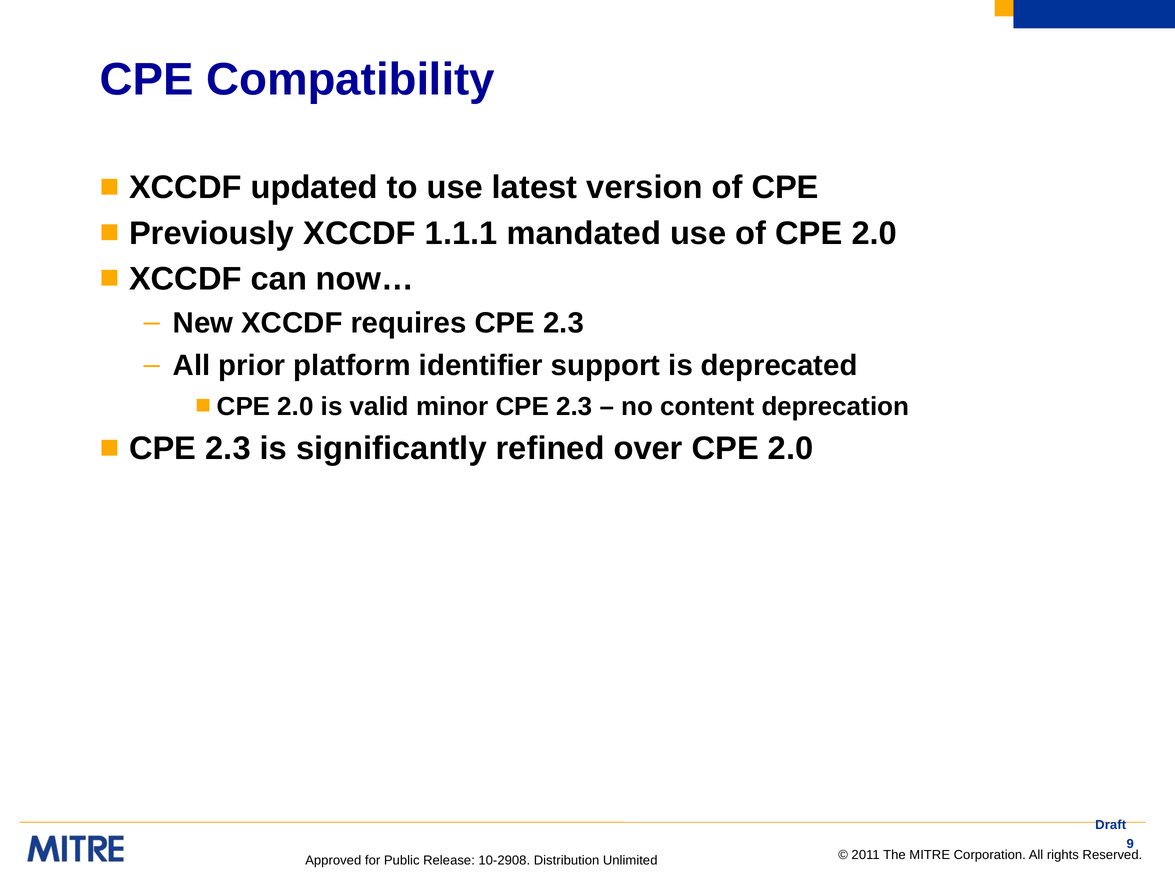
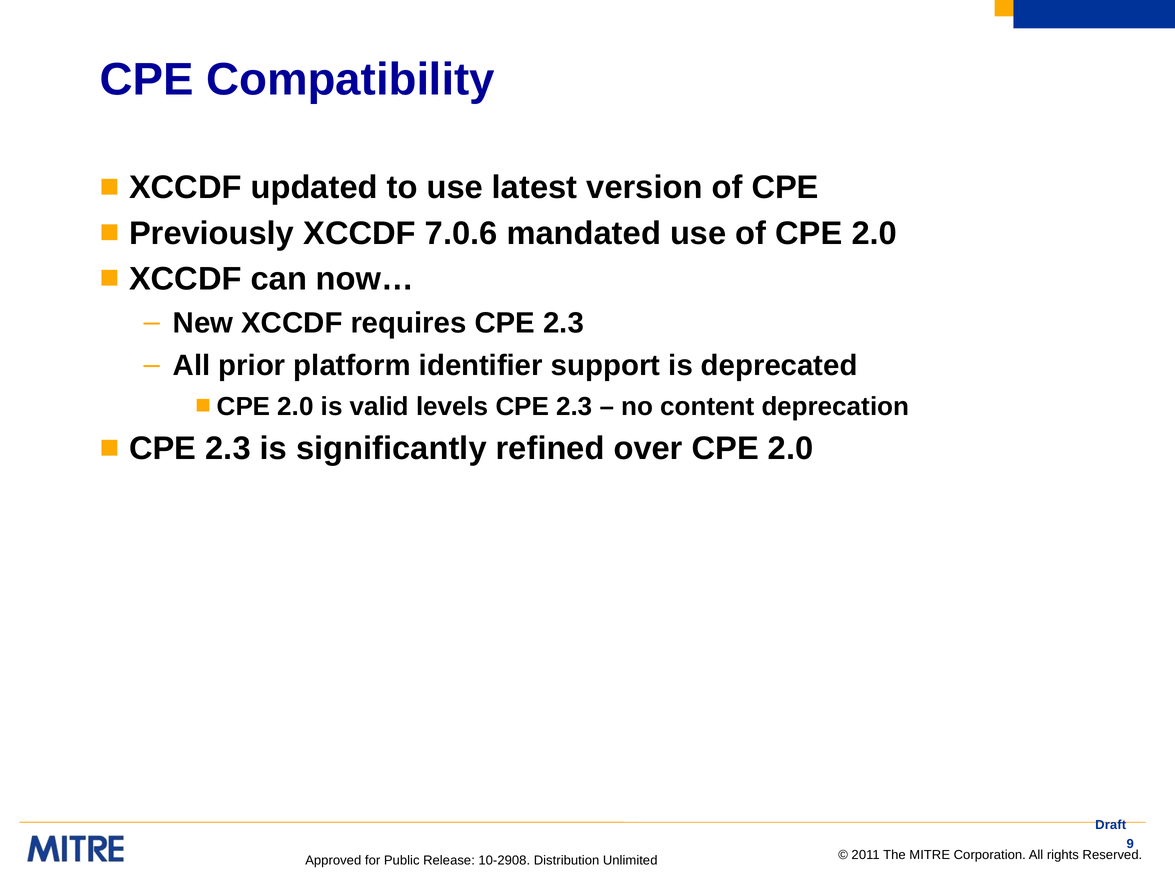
1.1.1: 1.1.1 -> 7.0.6
minor: minor -> levels
